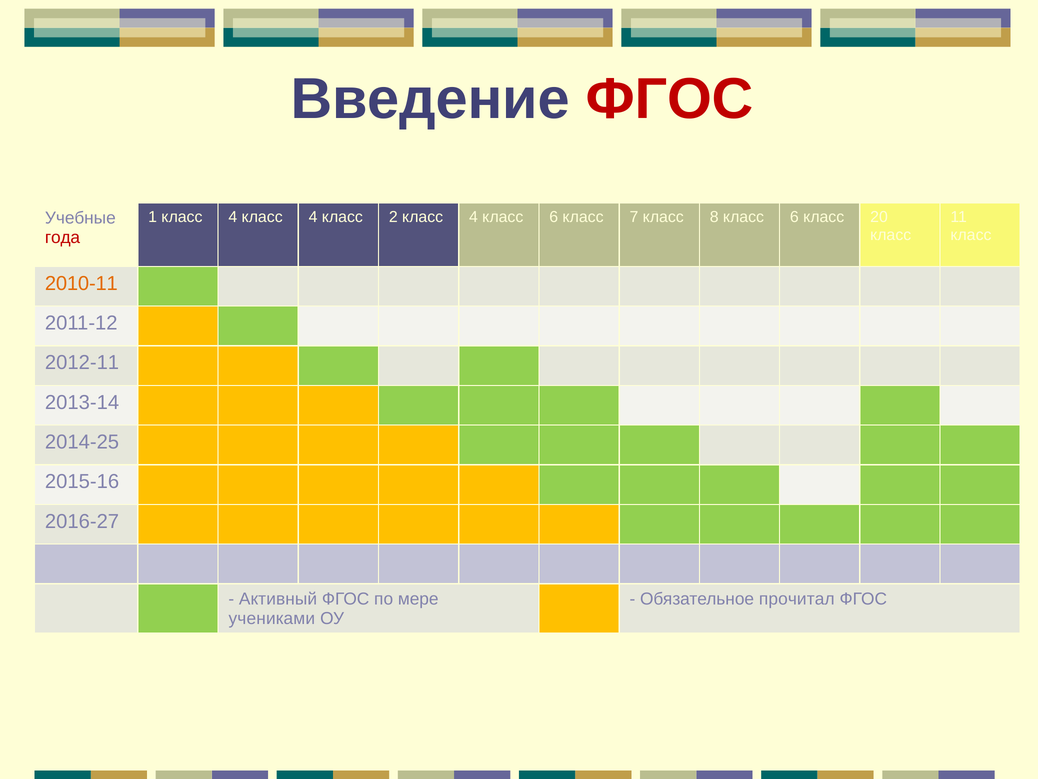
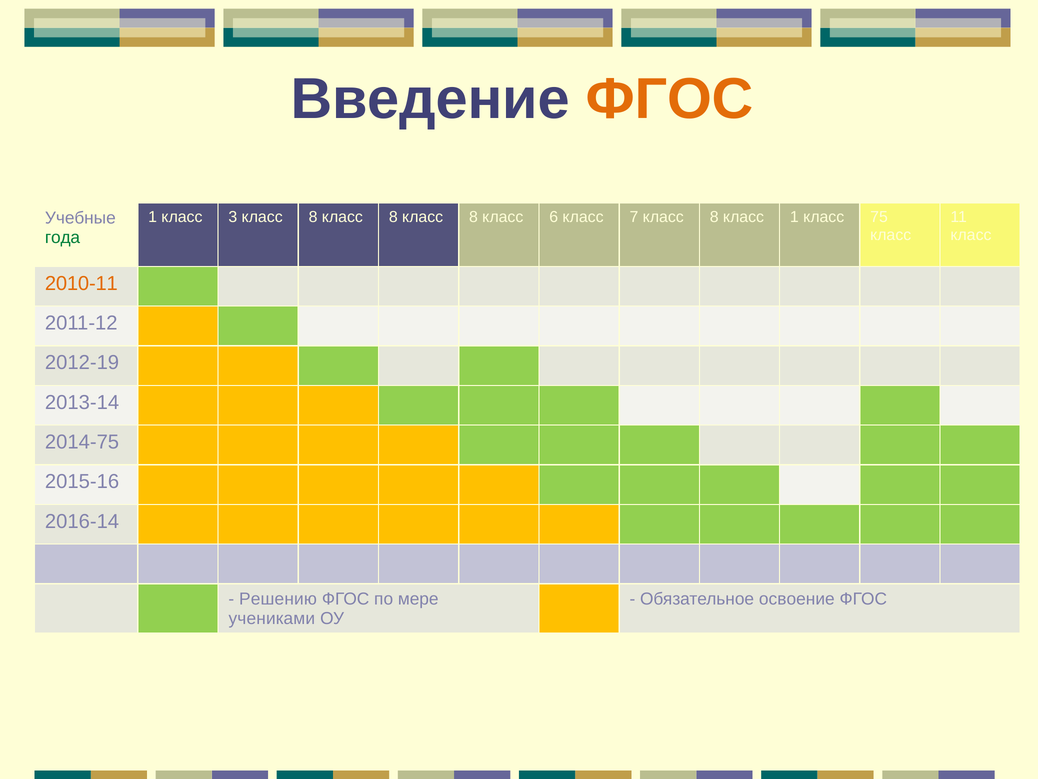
ФГОС at (670, 99) colour: red -> orange
1 класс 4: 4 -> 3
4 at (313, 217): 4 -> 8
2 at (393, 217): 2 -> 8
4 at (474, 217): 4 -> 8
8 класс 6: 6 -> 1
20: 20 -> 75
года colour: red -> green
2012-11: 2012-11 -> 2012-19
2014-25: 2014-25 -> 2014-75
2016-27: 2016-27 -> 2016-14
Активный: Активный -> Решению
прочитал: прочитал -> освоение
